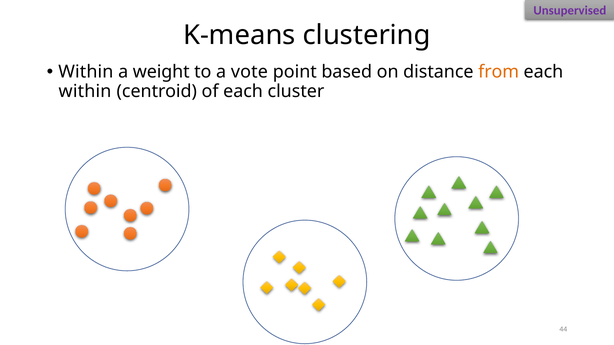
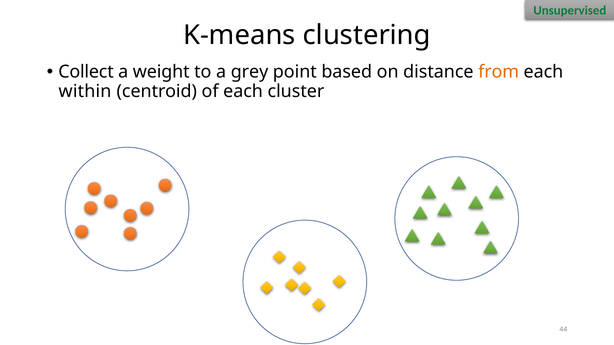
Unsupervised colour: purple -> green
Within at (86, 72): Within -> Collect
vote: vote -> grey
